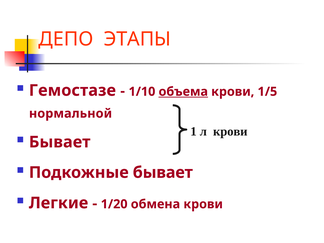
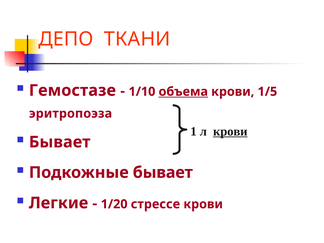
ЭТАПЫ: ЭТАПЫ -> ТКАНИ
нормальной: нормальной -> эритропоэза
крови at (230, 132) underline: none -> present
обмена: обмена -> стрессе
